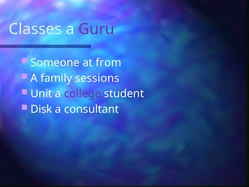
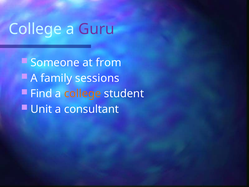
Classes at (35, 29): Classes -> College
Unit: Unit -> Find
college at (83, 94) colour: purple -> orange
Disk: Disk -> Unit
